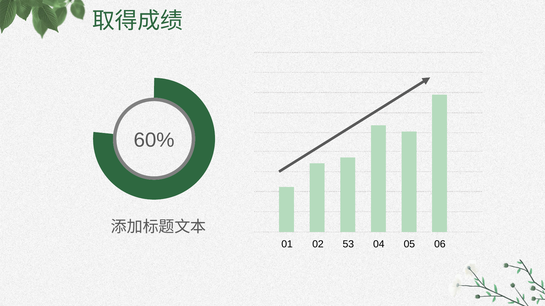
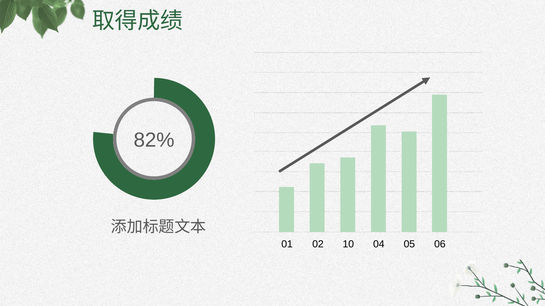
60%: 60% -> 82%
53: 53 -> 10
